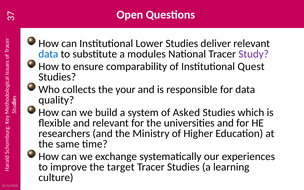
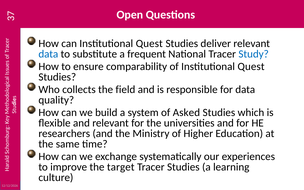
can Institutional Lower: Lower -> Quest
modules: modules -> frequent
Study colour: purple -> blue
your: your -> field
